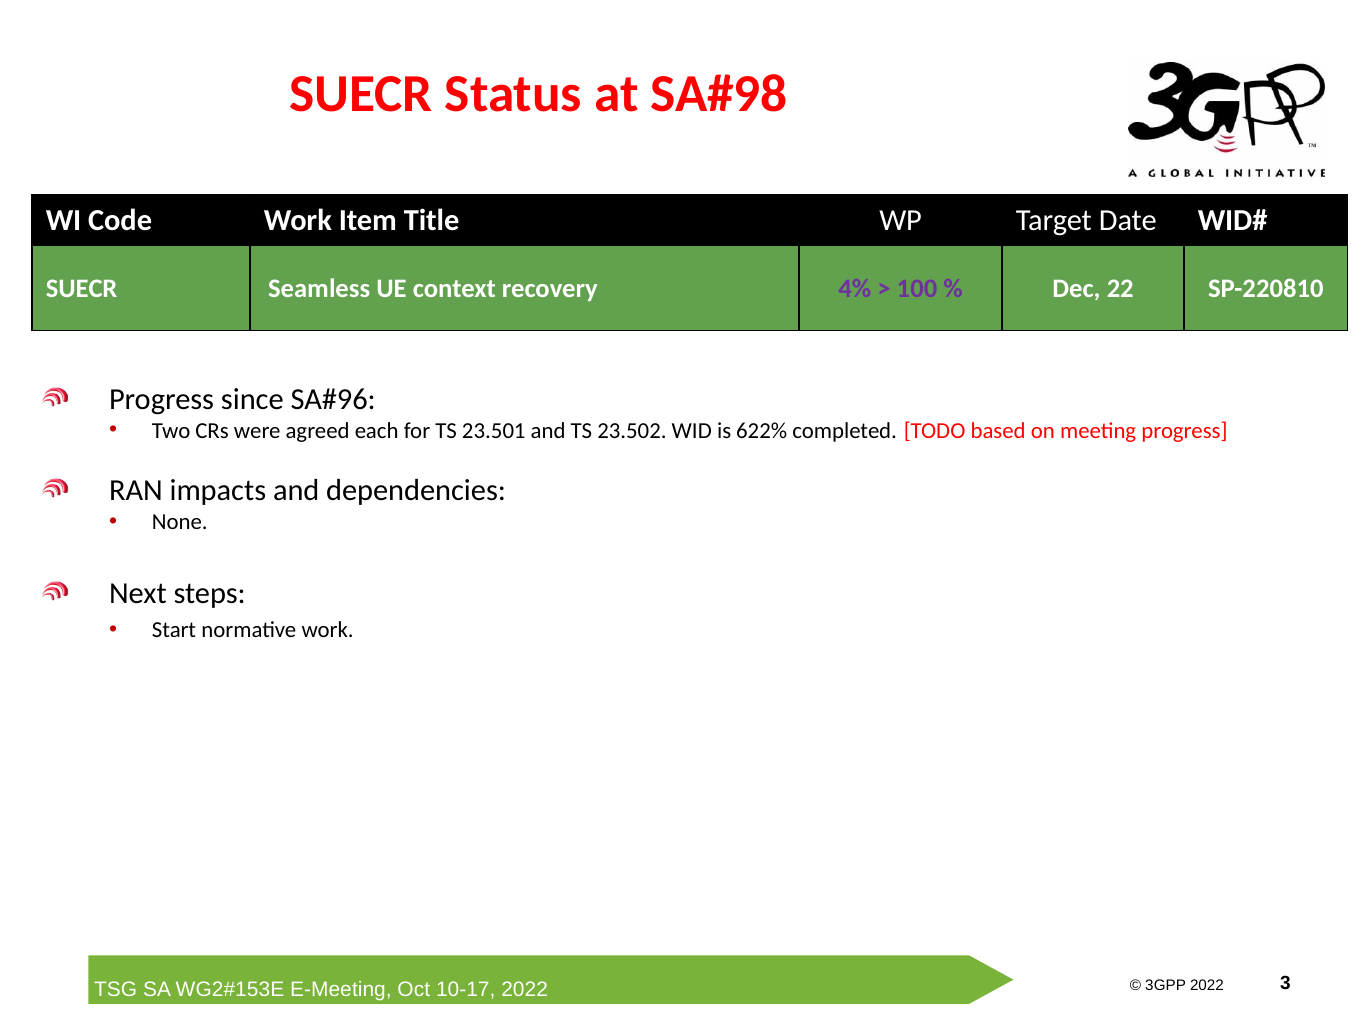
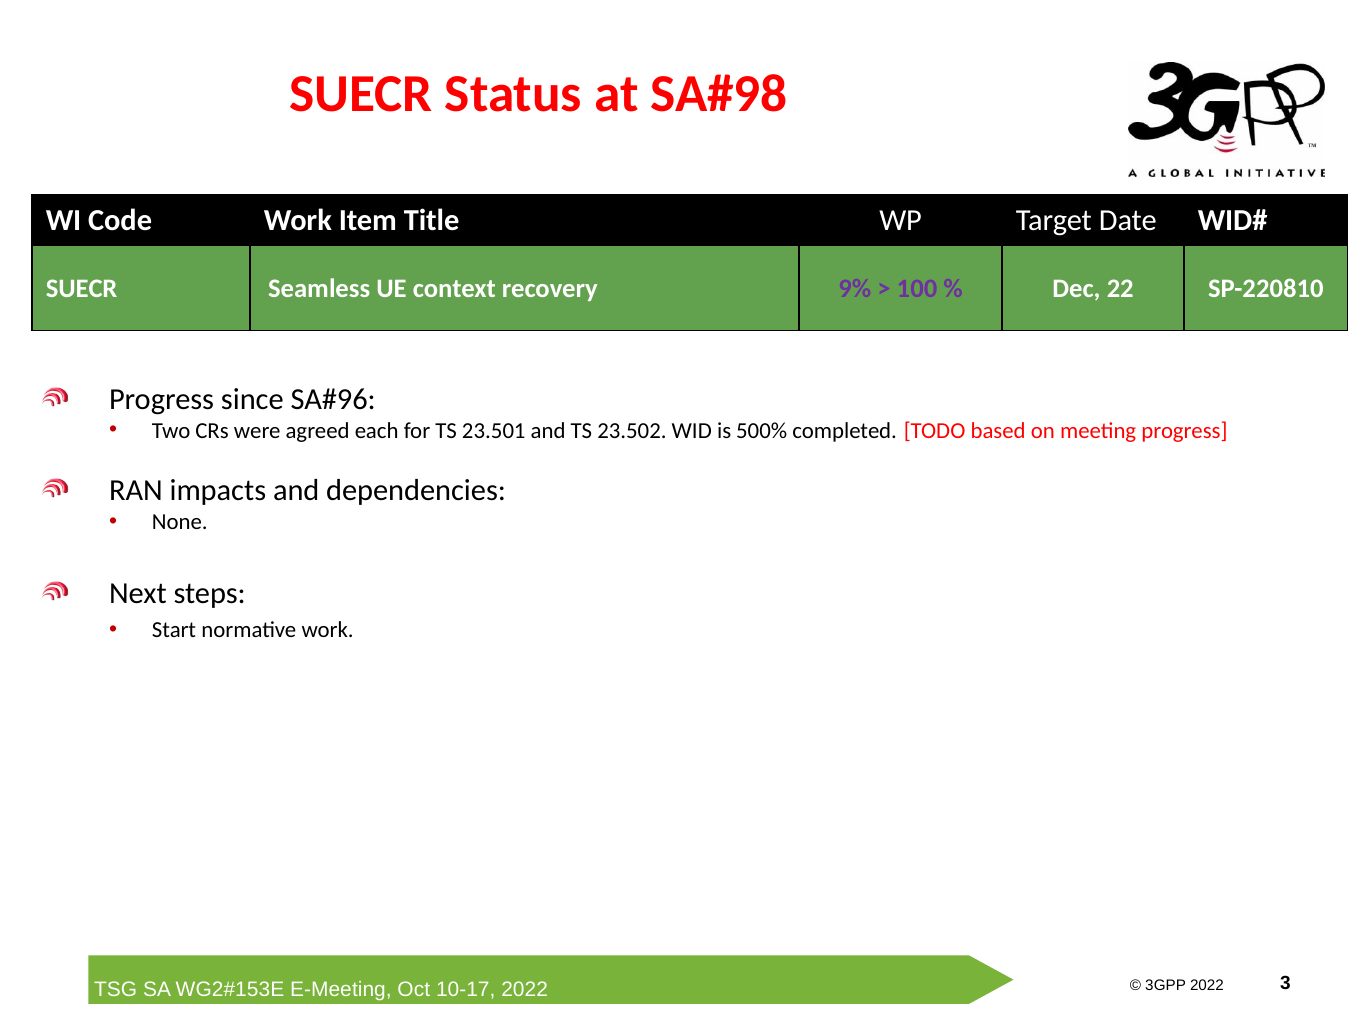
4%: 4% -> 9%
622%: 622% -> 500%
